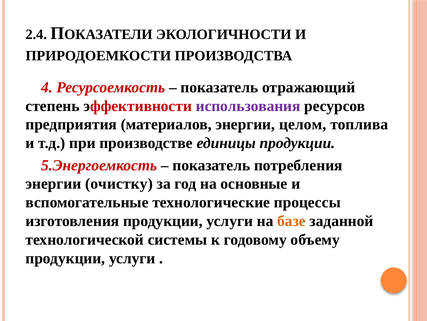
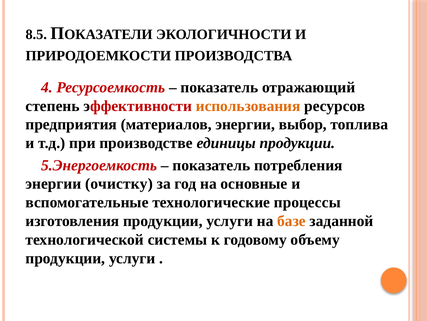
2.4: 2.4 -> 8.5
использования colour: purple -> orange
целом: целом -> выбор
